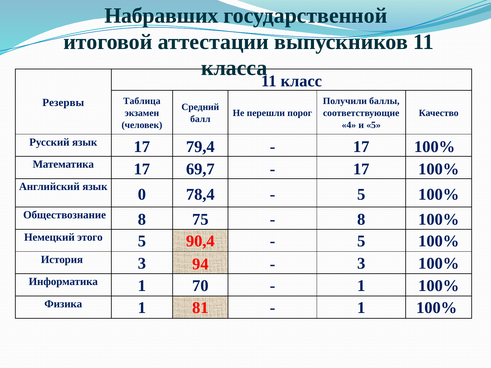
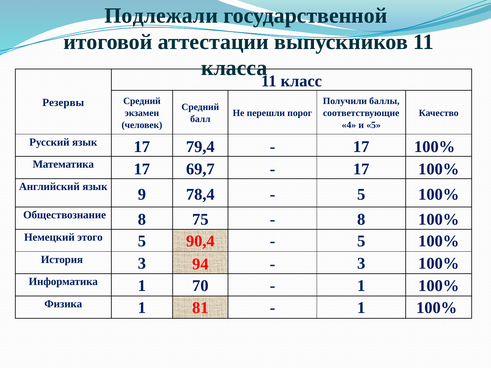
Набравших: Набравших -> Подлежали
Таблица at (142, 101): Таблица -> Средний
0: 0 -> 9
